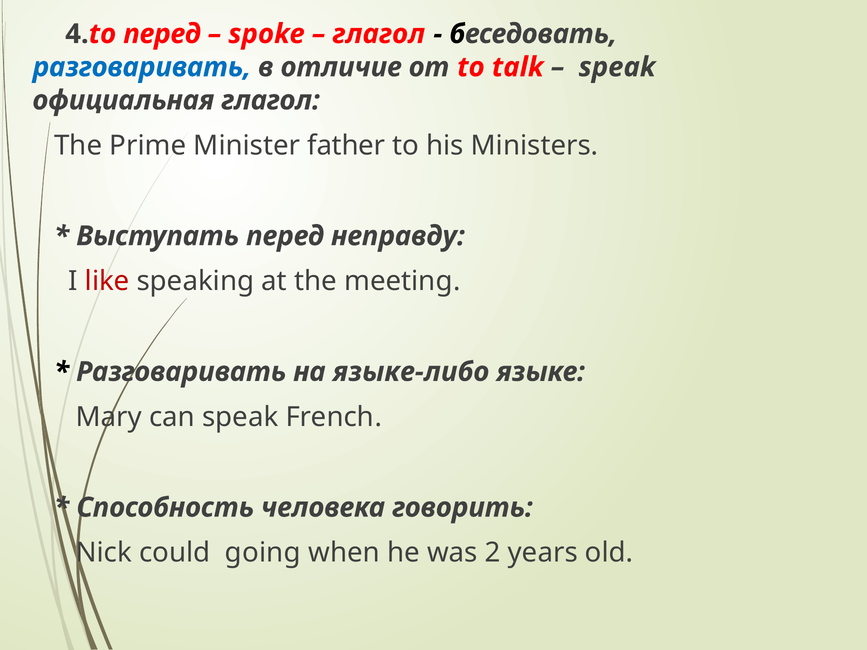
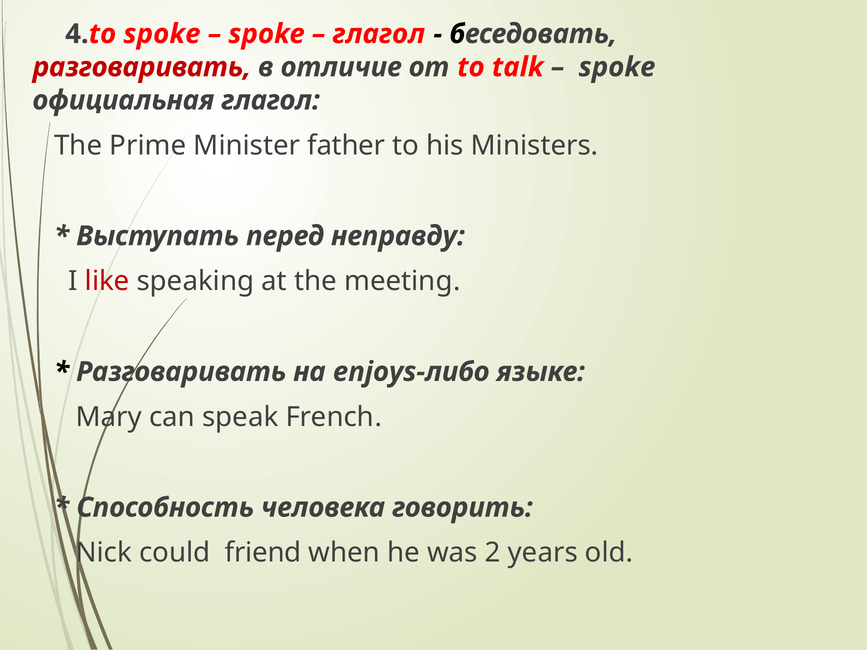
4.to перед: перед -> spoke
разговаривать at (142, 67) colour: blue -> red
speak at (617, 67): speak -> spoke
языке-либо: языке-либо -> enjoys-либо
going: going -> friend
